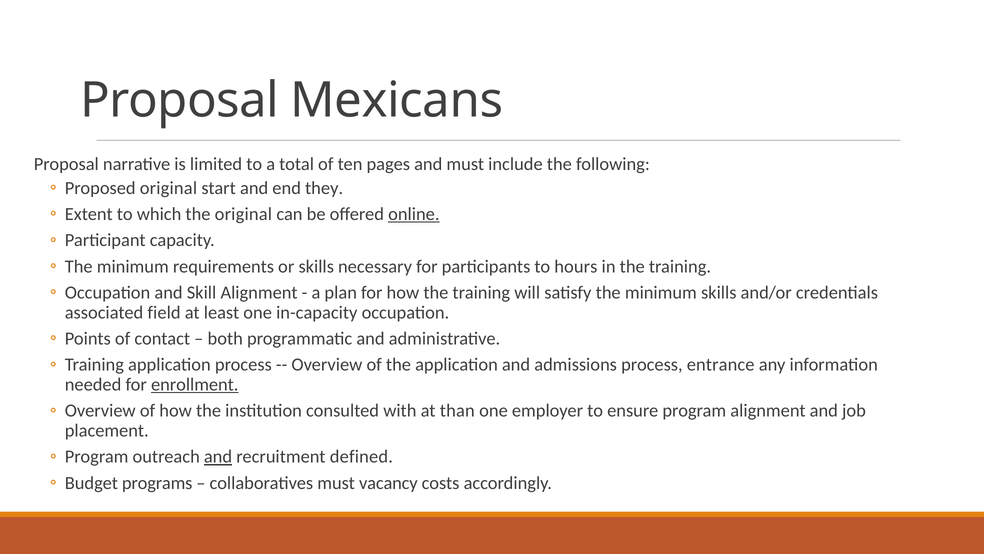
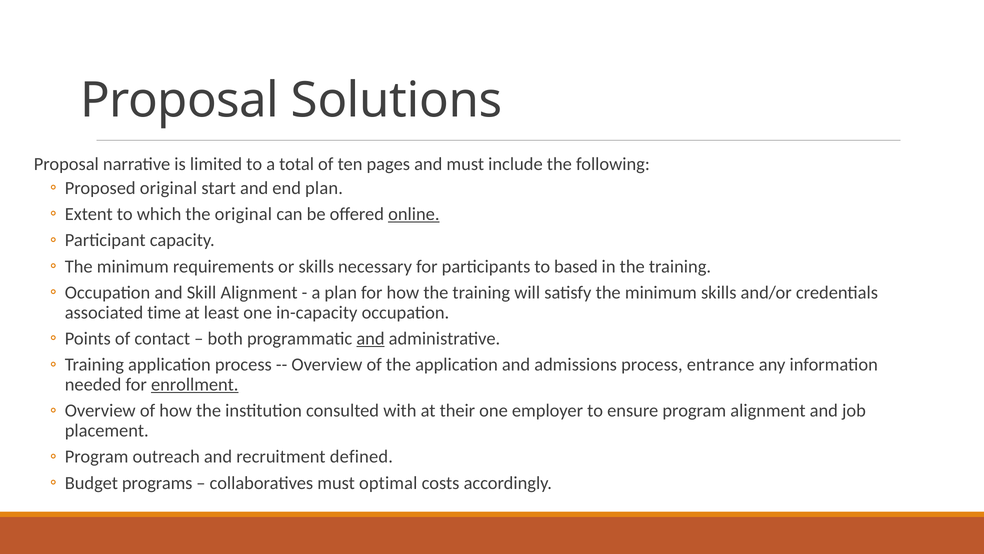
Mexicans: Mexicans -> Solutions
end they: they -> plan
hours: hours -> based
field: field -> time
and at (371, 338) underline: none -> present
than: than -> their
and at (218, 456) underline: present -> none
vacancy: vacancy -> optimal
